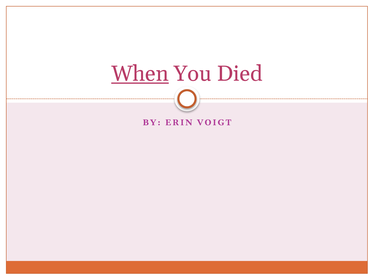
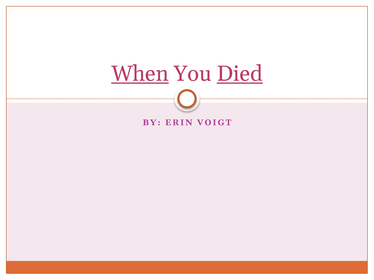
Died underline: none -> present
